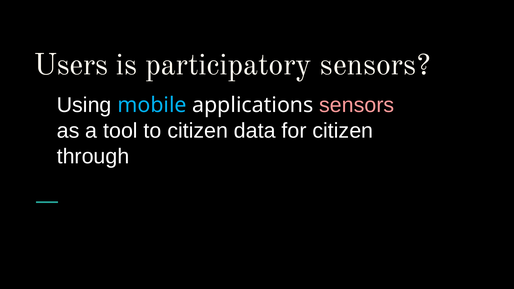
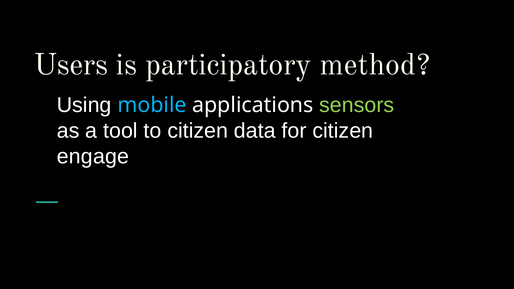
participatory sensors: sensors -> method
sensors at (357, 105) colour: pink -> light green
through: through -> engage
